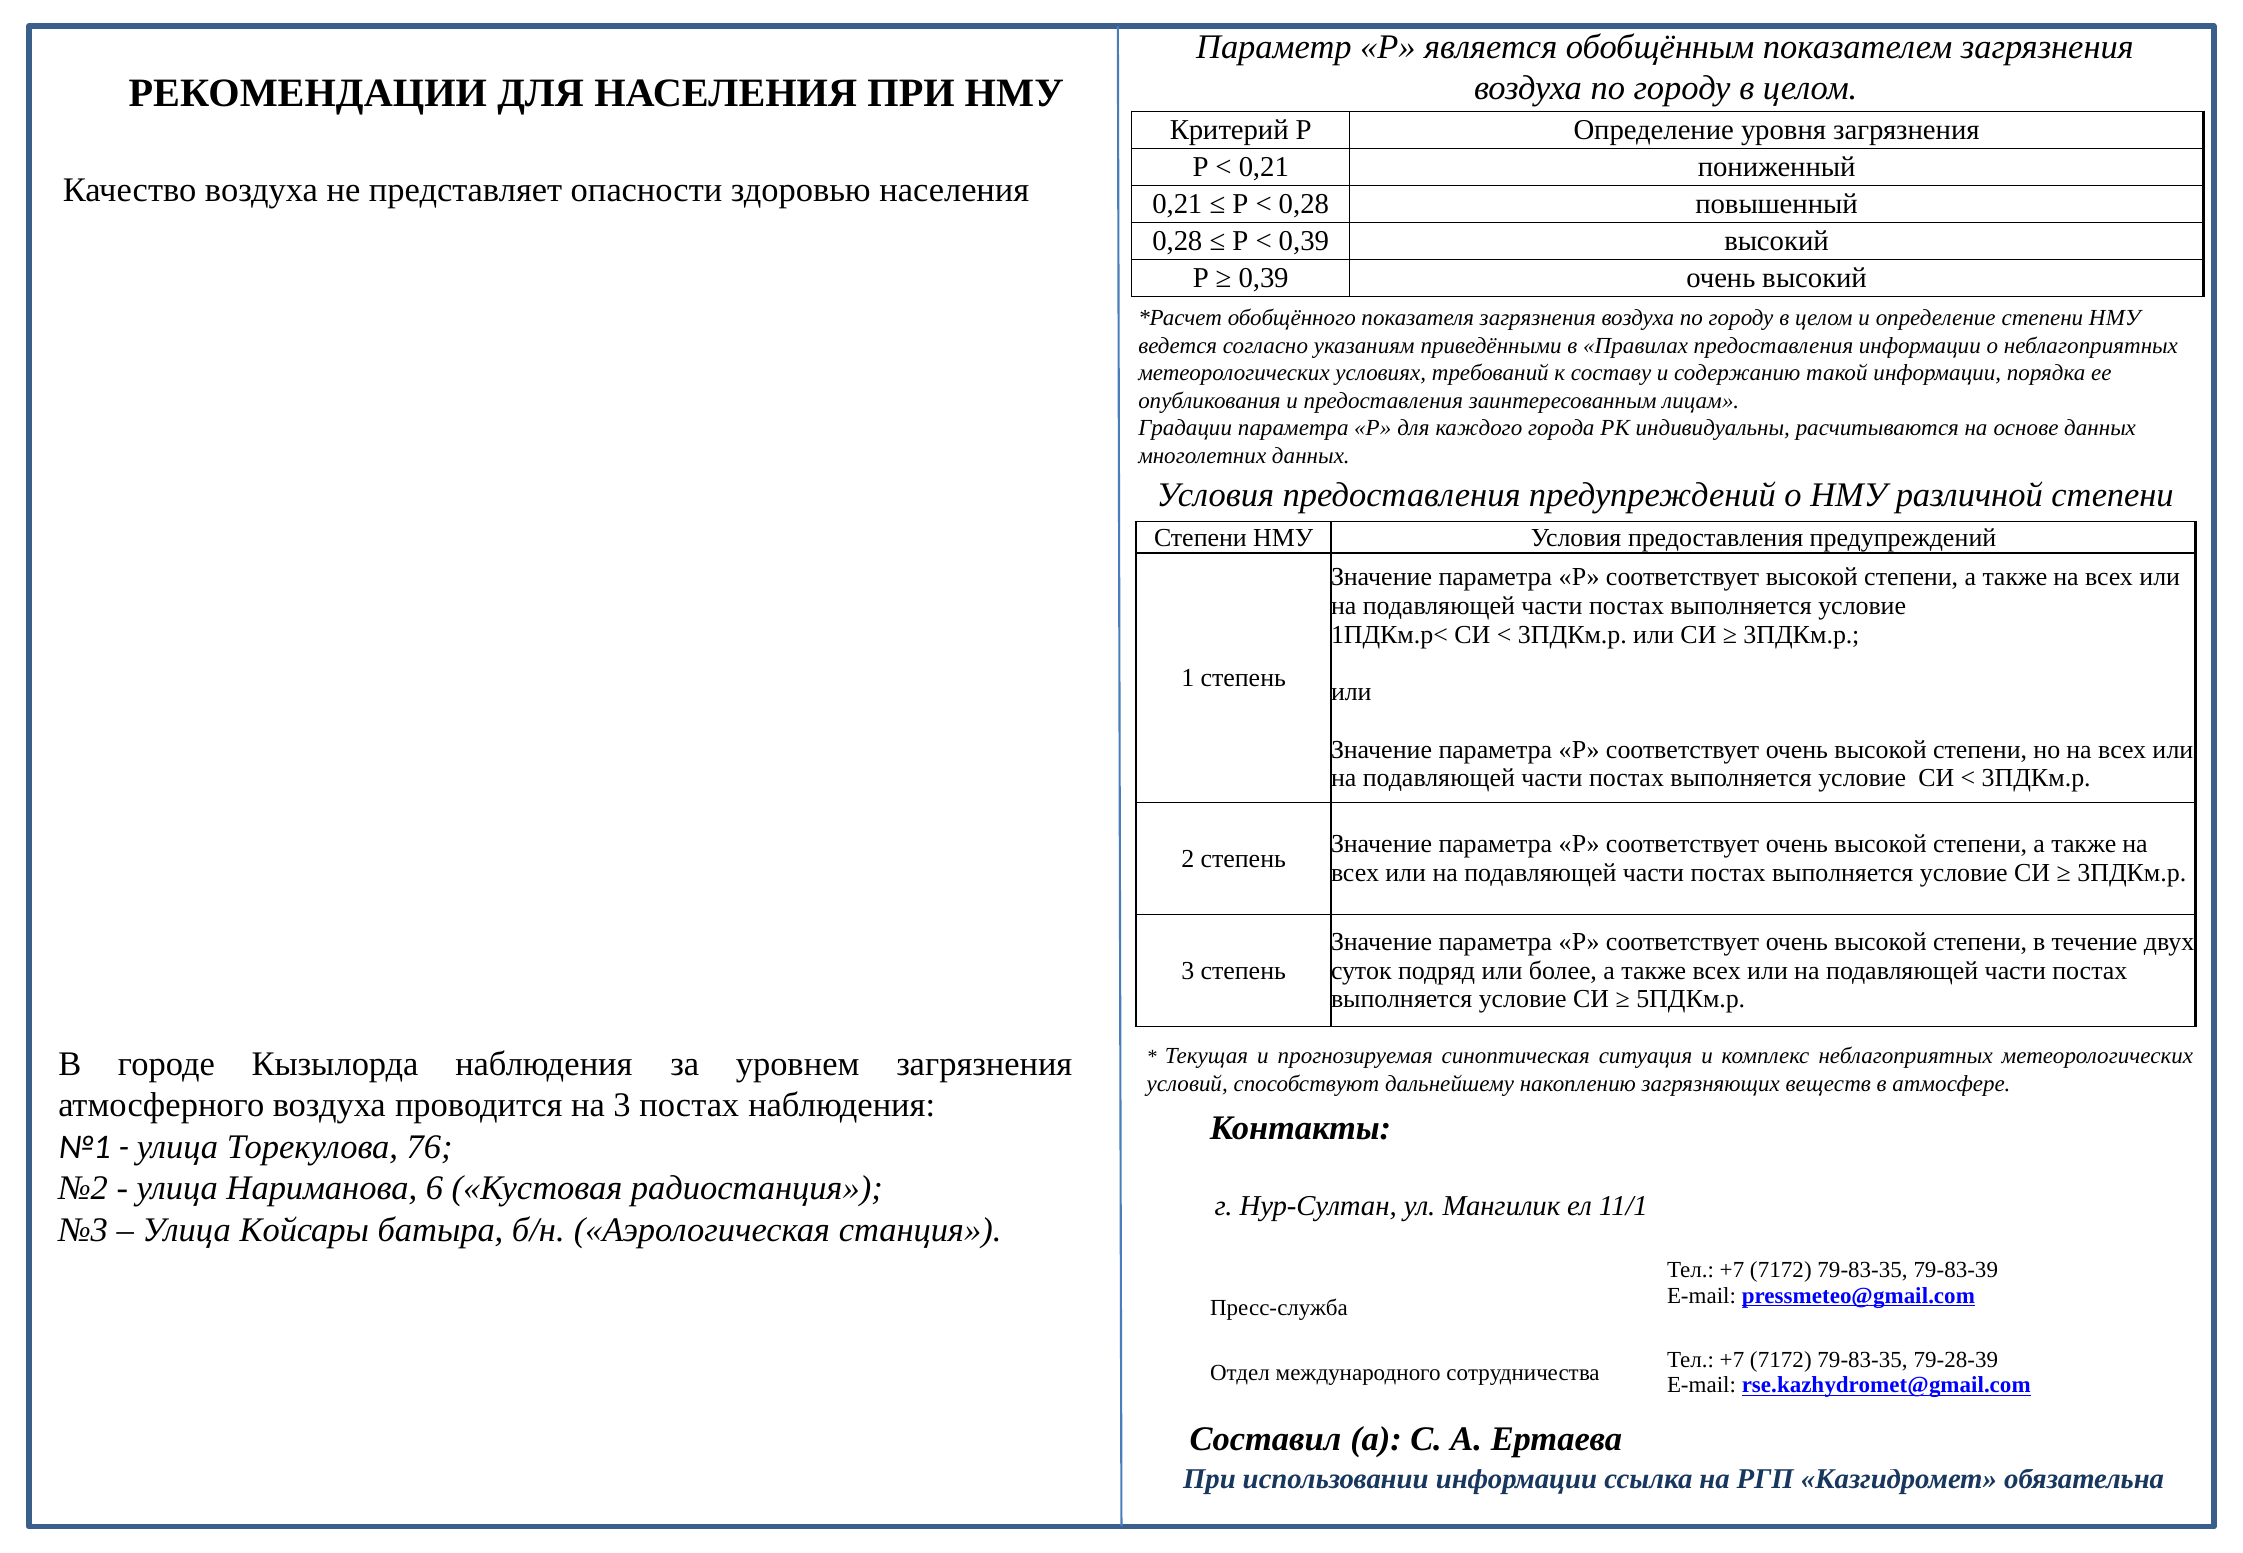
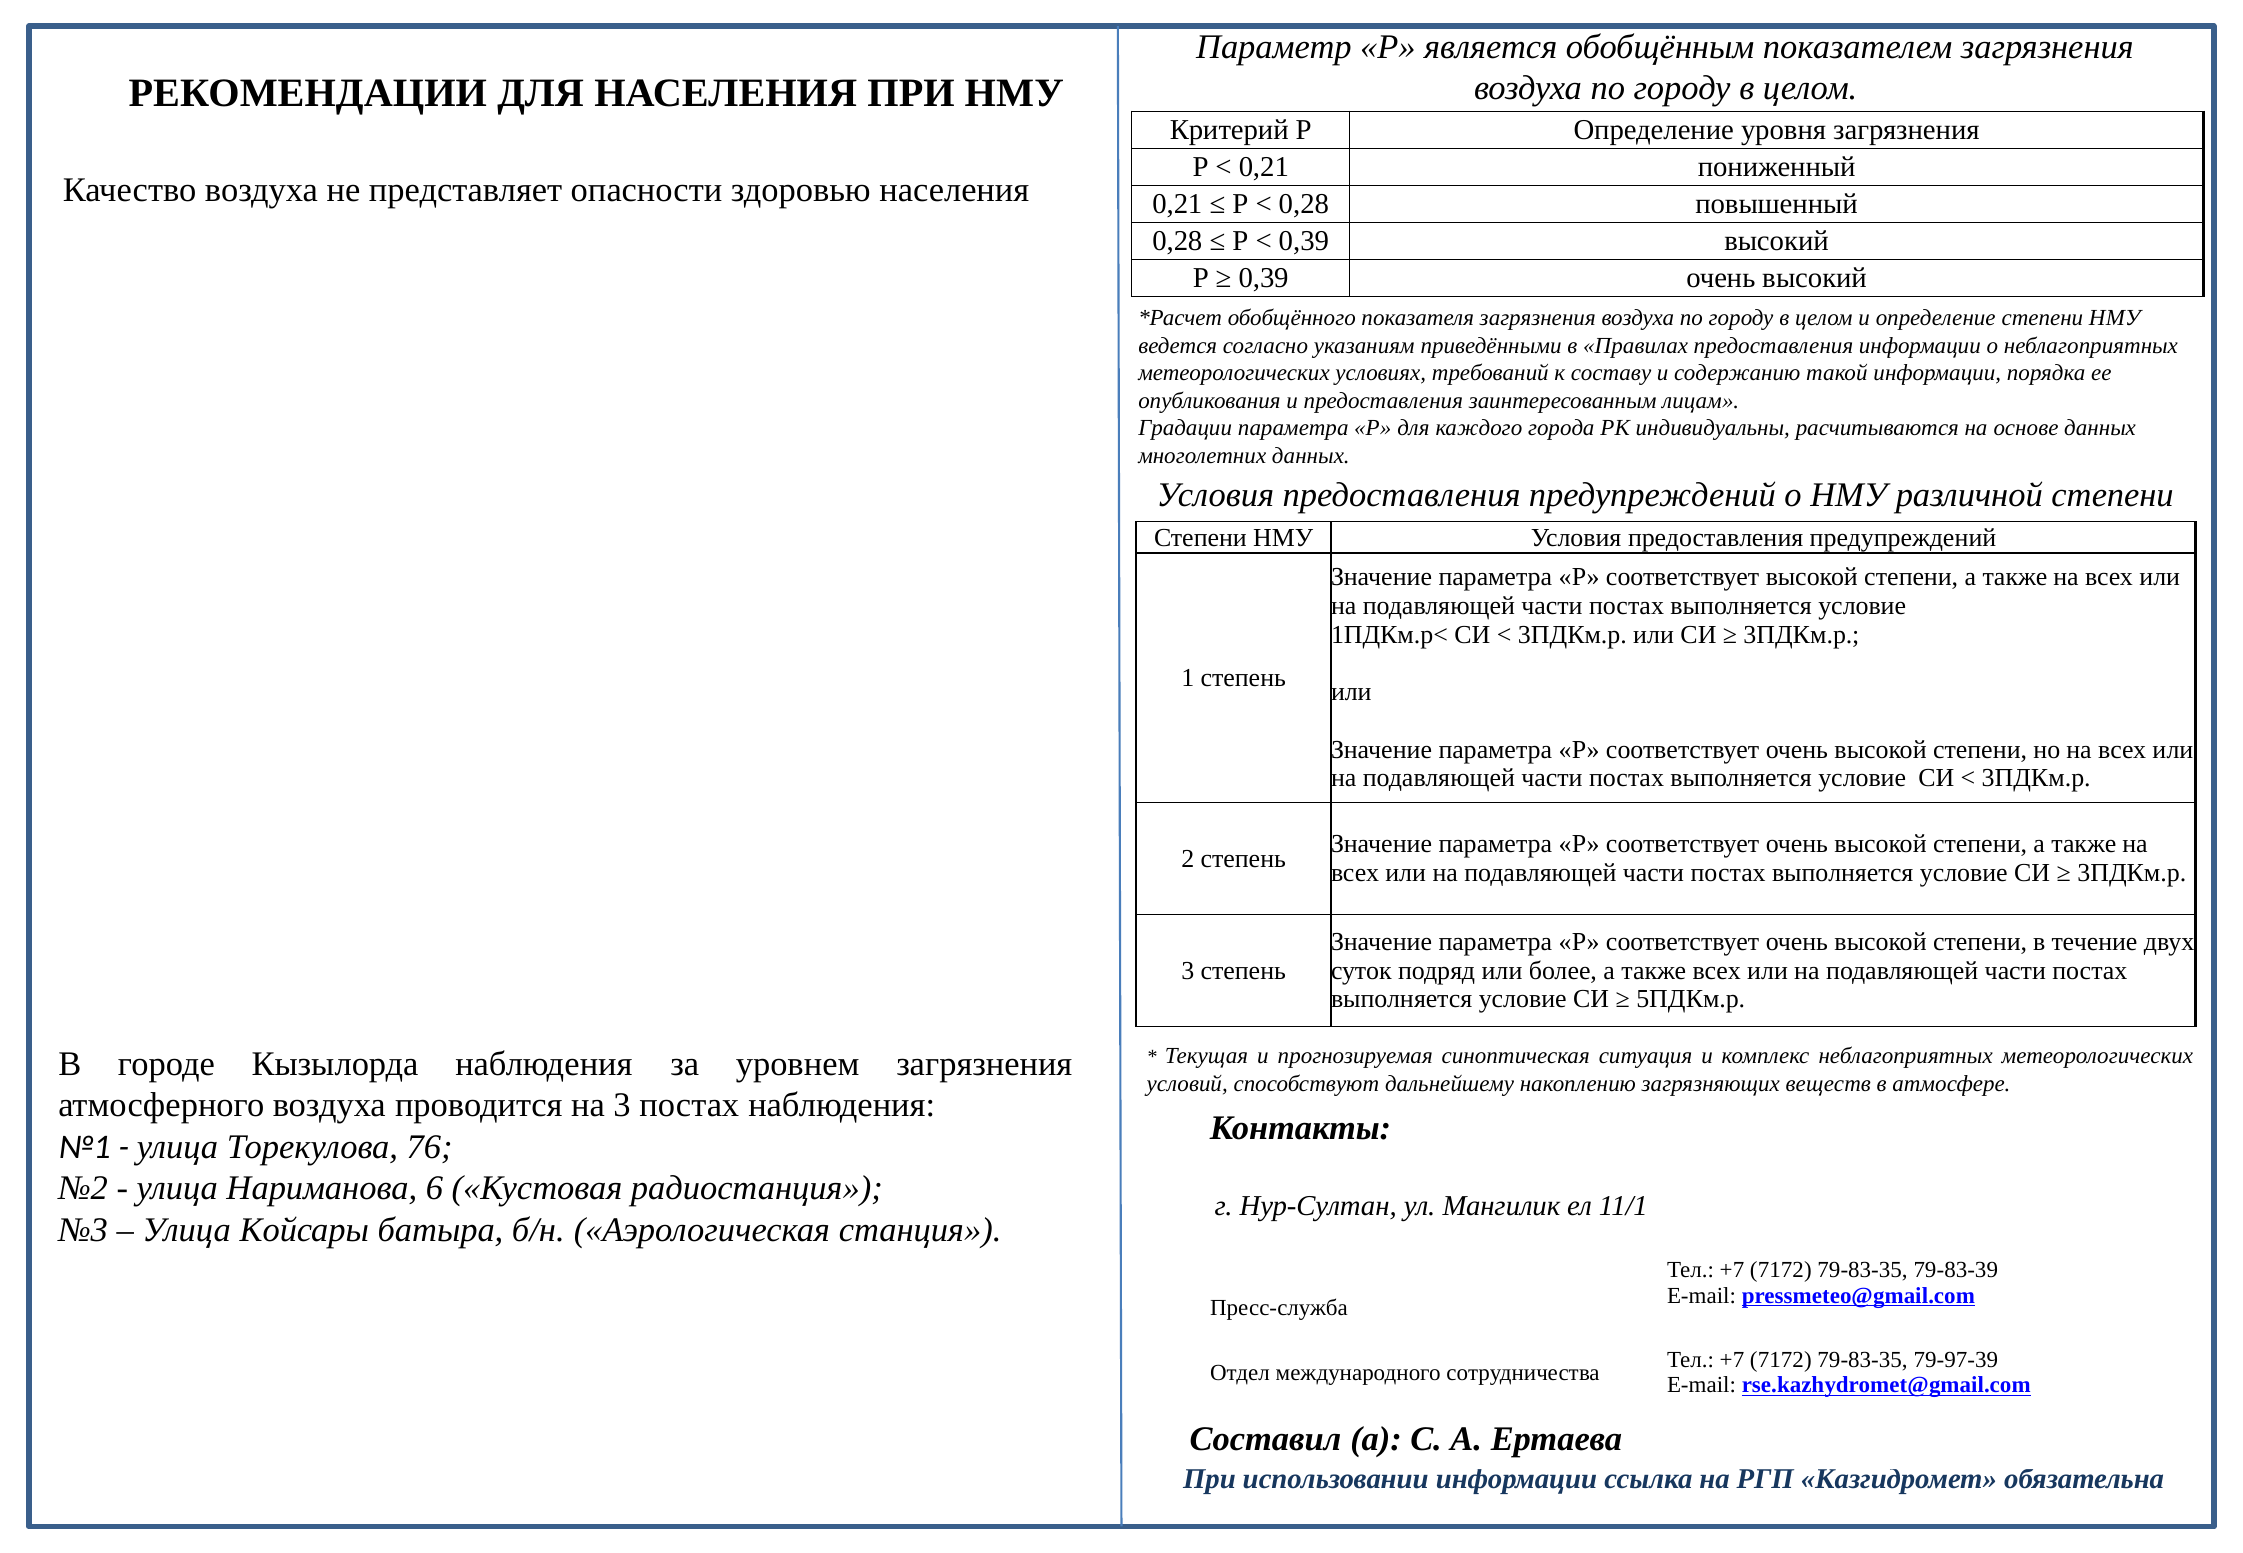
79-28-39: 79-28-39 -> 79-97-39
